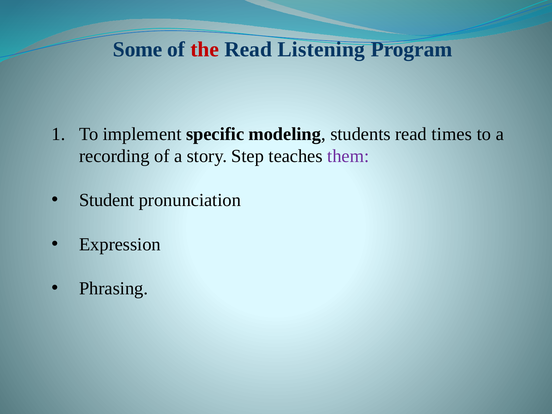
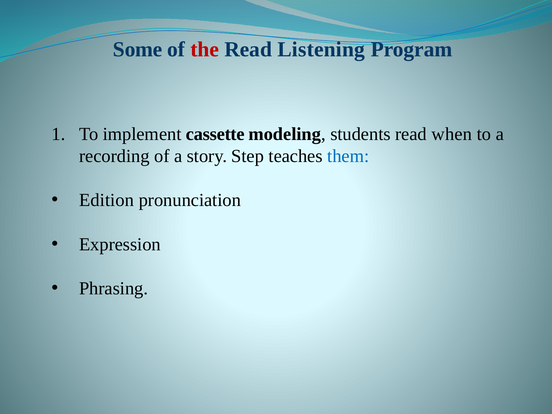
specific: specific -> cassette
times: times -> when
them colour: purple -> blue
Student: Student -> Edition
